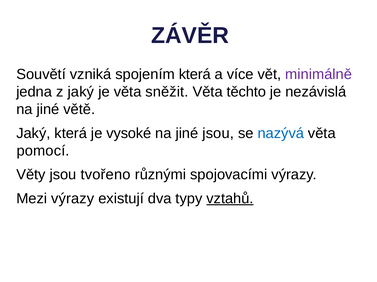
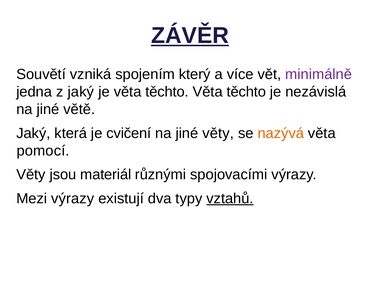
ZÁVĚR underline: none -> present
spojením která: která -> který
je věta sněžit: sněžit -> těchto
vysoké: vysoké -> cvičení
jiné jsou: jsou -> věty
nazývá colour: blue -> orange
tvořeno: tvořeno -> materiál
